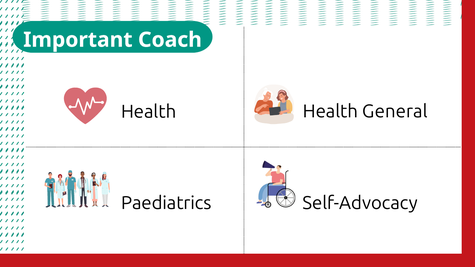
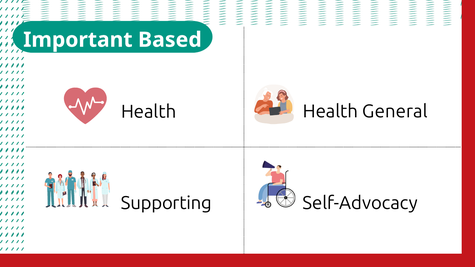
Coach: Coach -> Based
Paediatrics: Paediatrics -> Supporting
